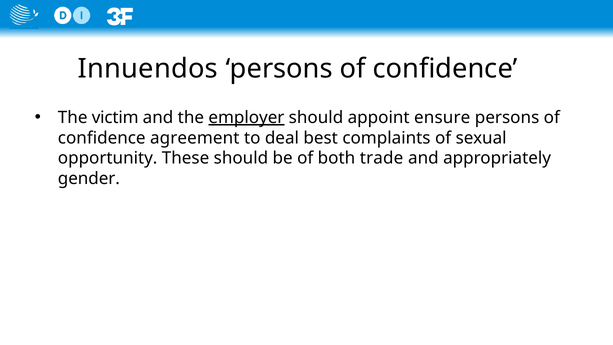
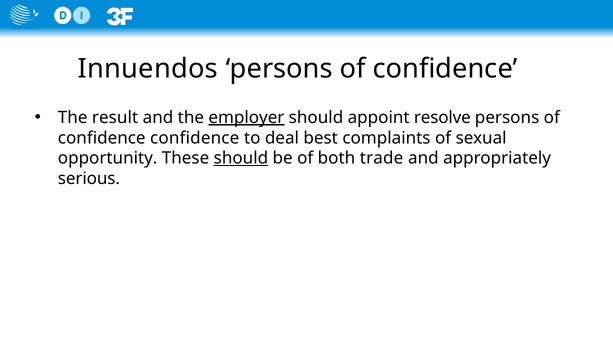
victim: victim -> result
ensure: ensure -> resolve
confidence agreement: agreement -> confidence
should at (241, 158) underline: none -> present
gender: gender -> serious
